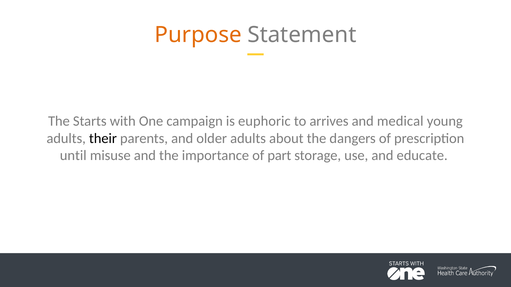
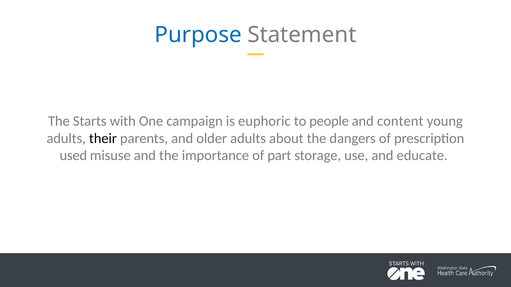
Purpose colour: orange -> blue
arrives: arrives -> people
medical: medical -> content
until: until -> used
